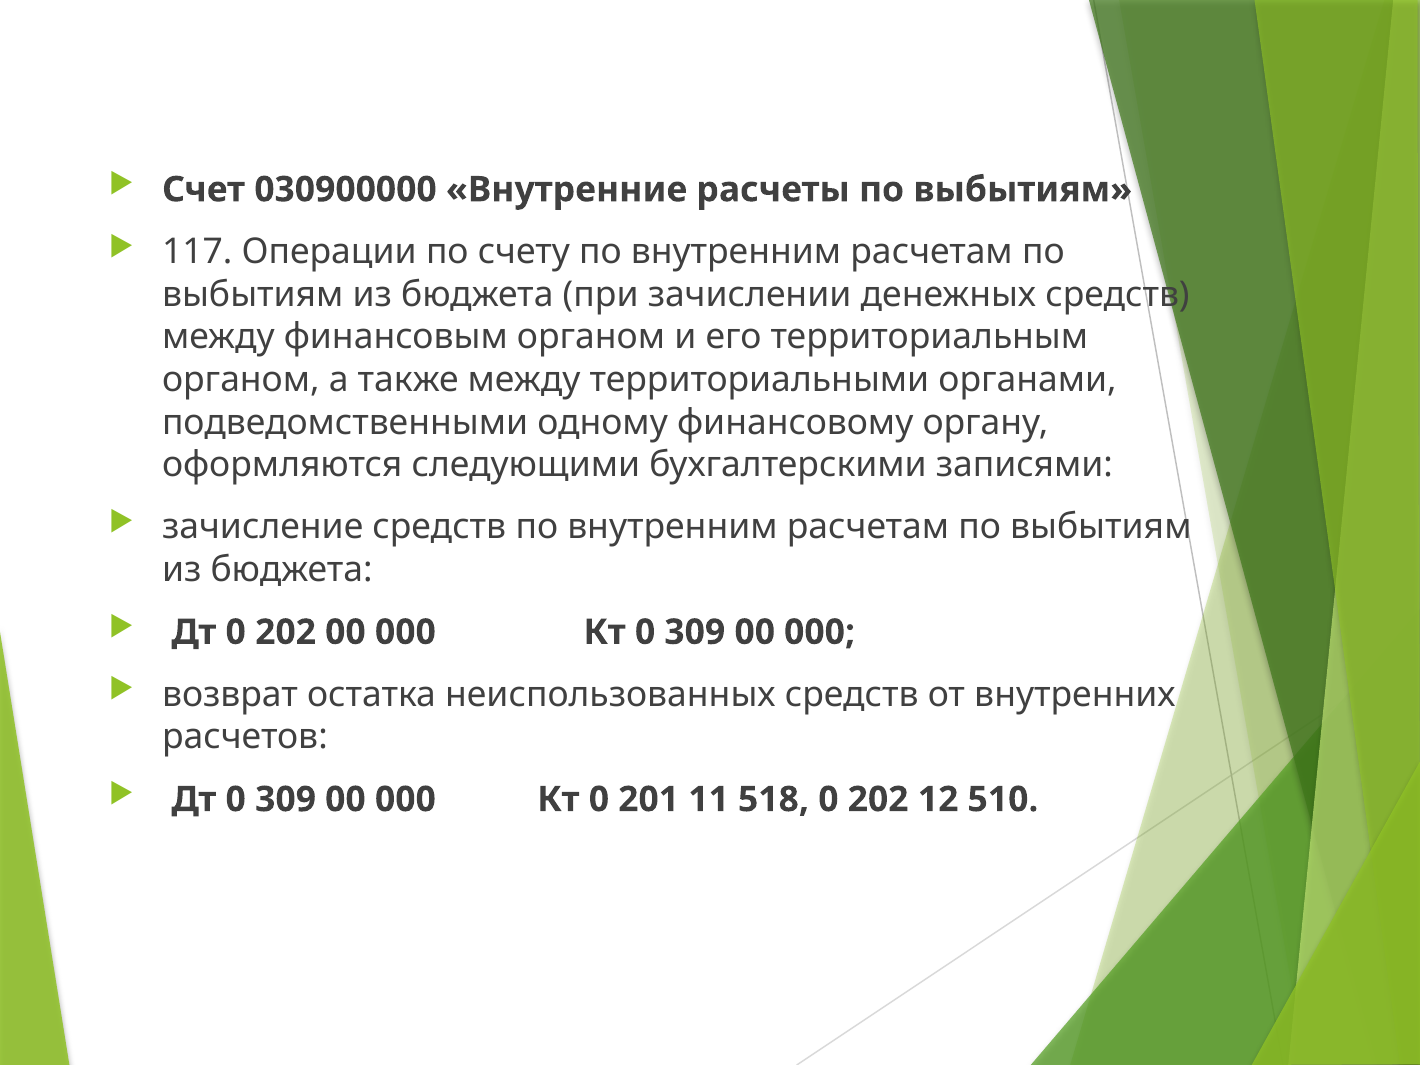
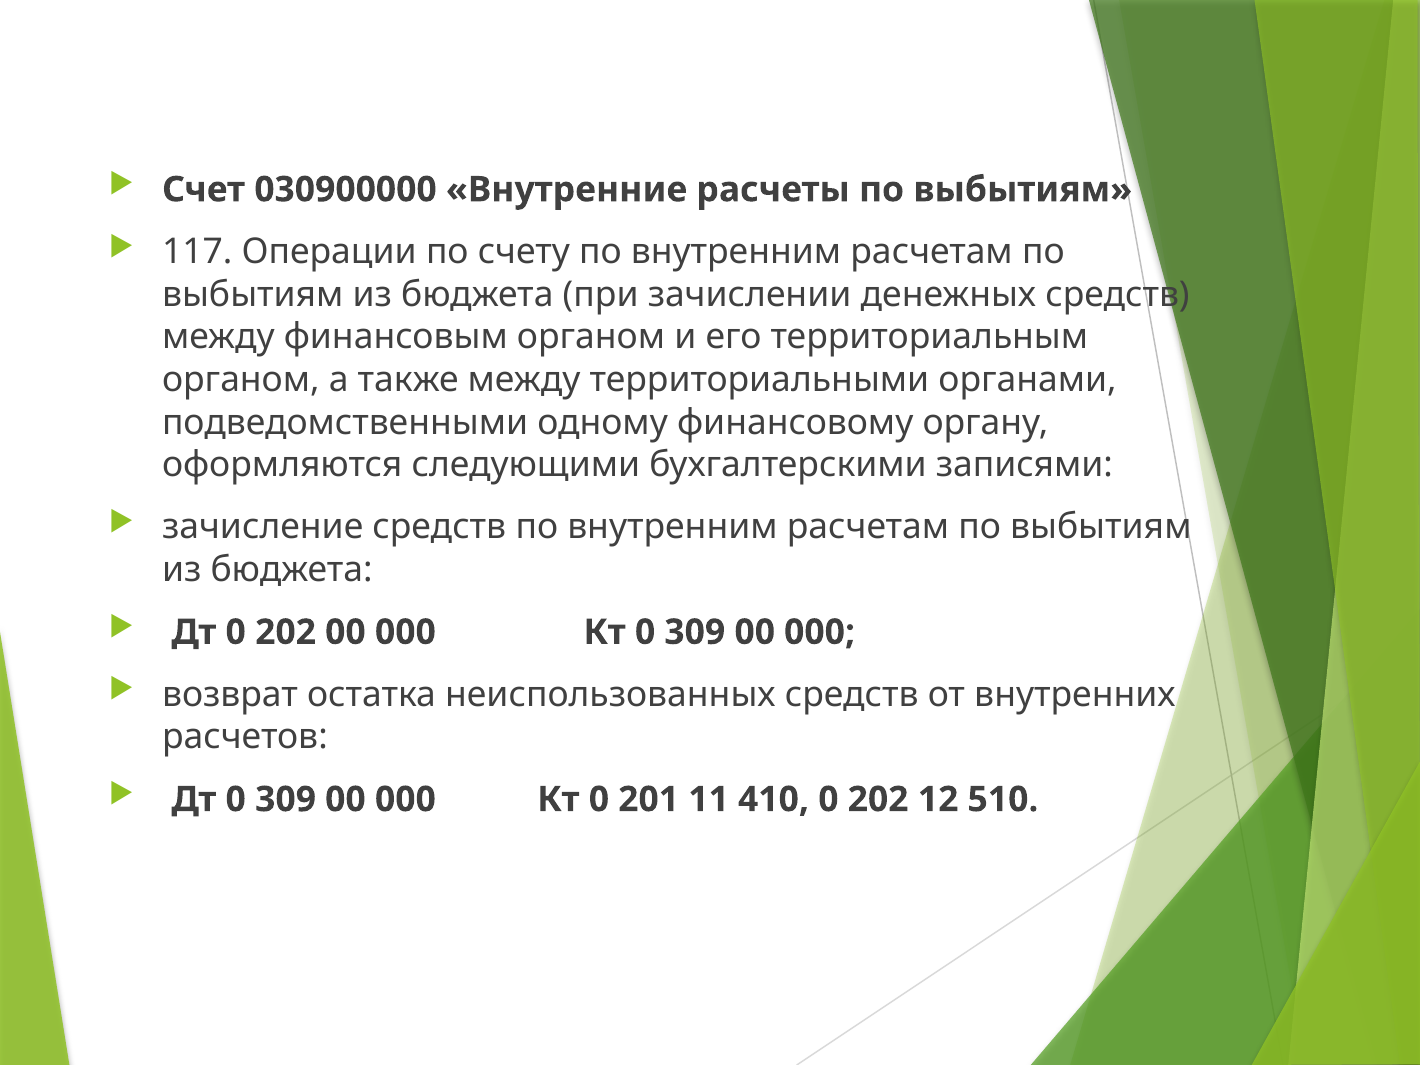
518: 518 -> 410
